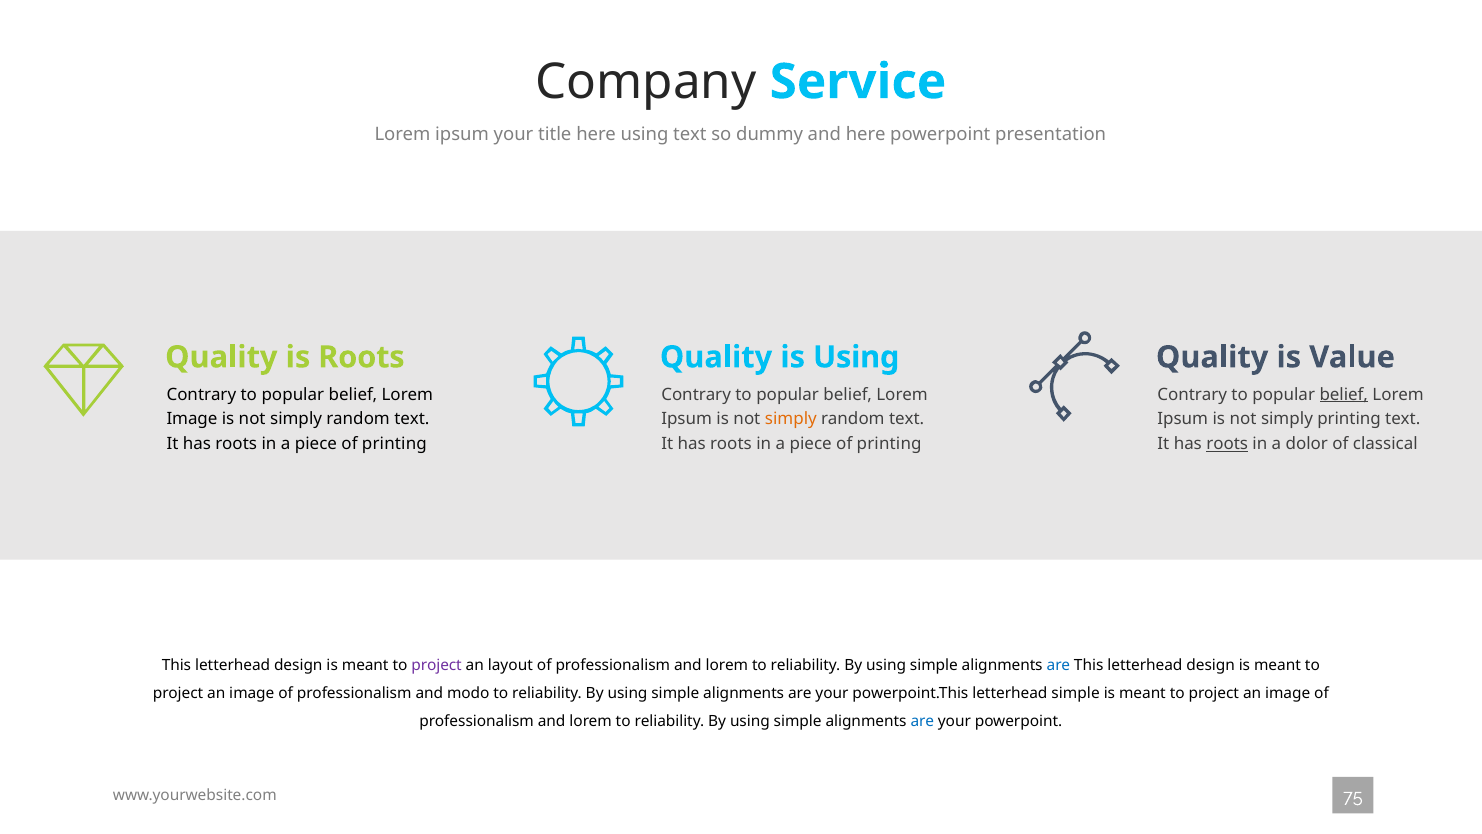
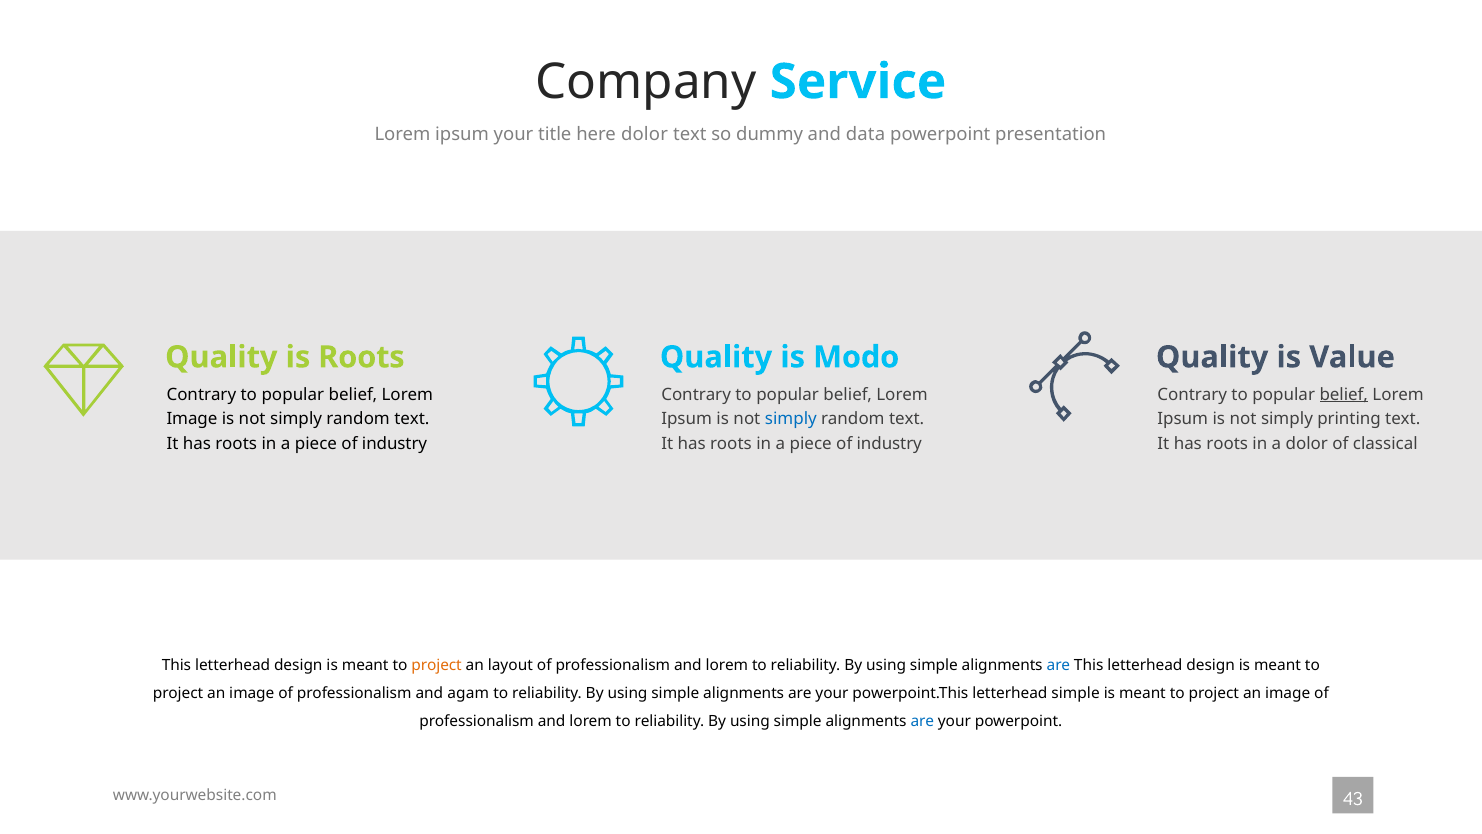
here using: using -> dolor
and here: here -> data
is Using: Using -> Modo
simply at (791, 419) colour: orange -> blue
printing at (394, 444): printing -> industry
printing at (889, 444): printing -> industry
roots at (1227, 444) underline: present -> none
project at (437, 665) colour: purple -> orange
modo: modo -> agam
75: 75 -> 43
